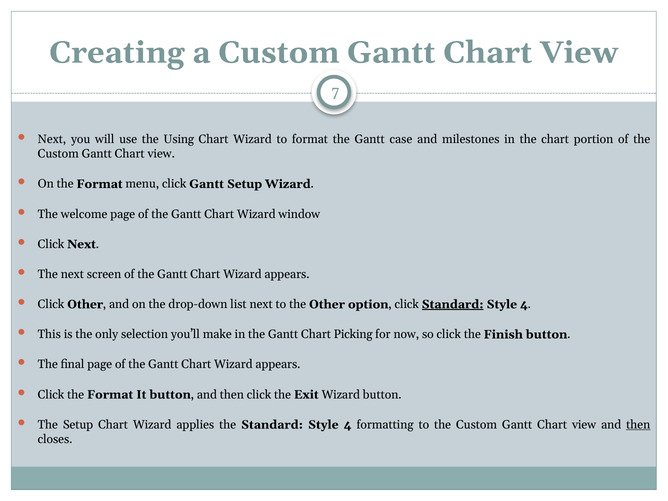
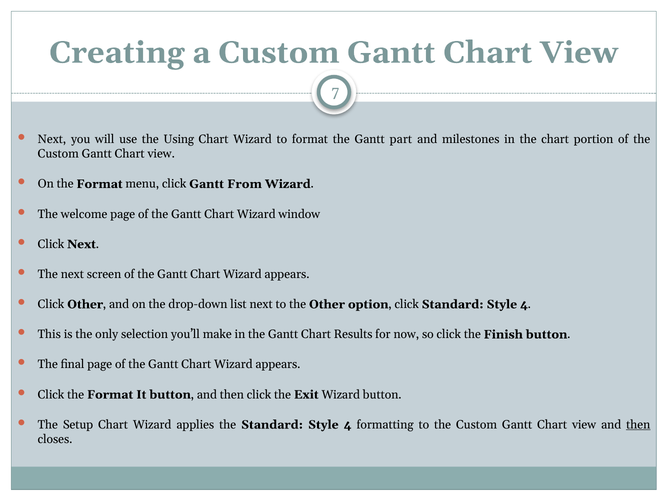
case: case -> part
Gantt Setup: Setup -> From
Standard at (453, 304) underline: present -> none
Picking: Picking -> Results
